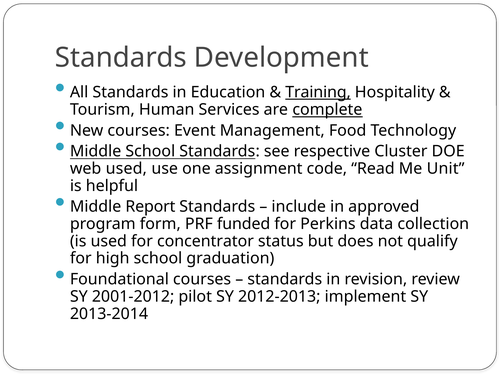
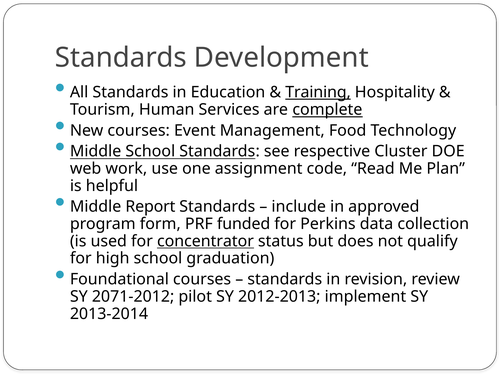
web used: used -> work
Unit: Unit -> Plan
concentrator underline: none -> present
2001-2012: 2001-2012 -> 2071-2012
